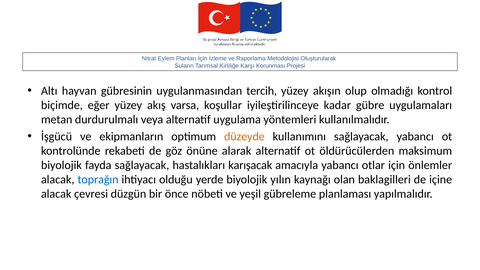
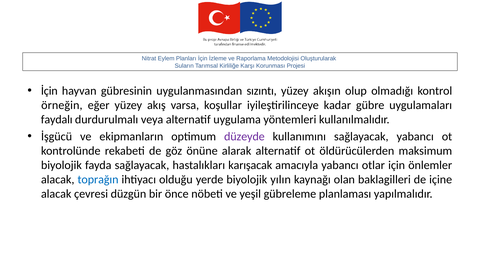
Altı at (49, 91): Altı -> İçin
tercih: tercih -> sızıntı
biçimde: biçimde -> örneğin
metan: metan -> faydalı
düzeyde colour: orange -> purple
